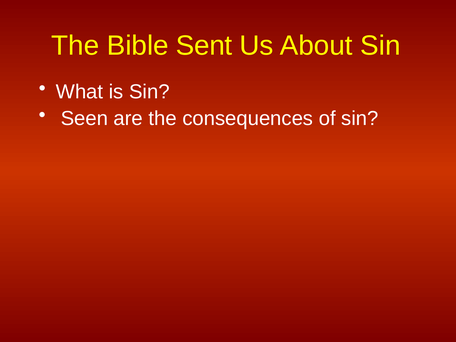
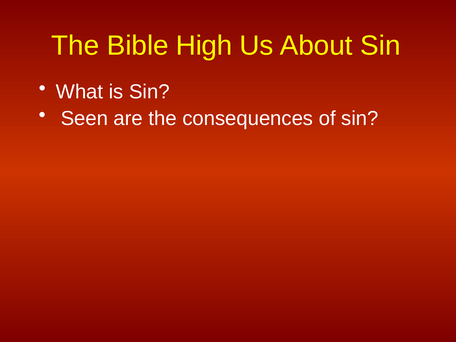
Sent: Sent -> High
